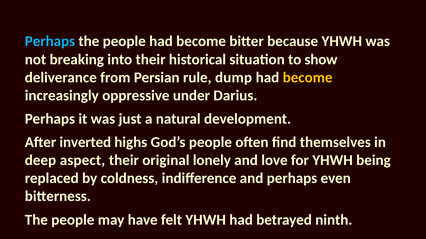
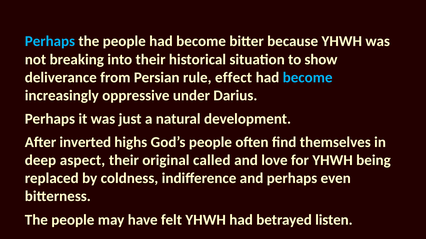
dump: dump -> effect
become at (308, 78) colour: yellow -> light blue
lonely: lonely -> called
ninth: ninth -> listen
